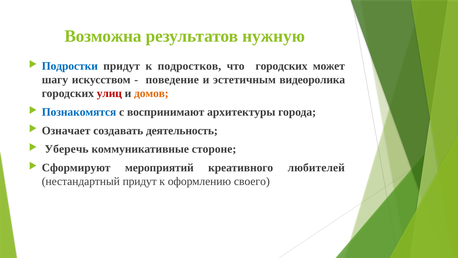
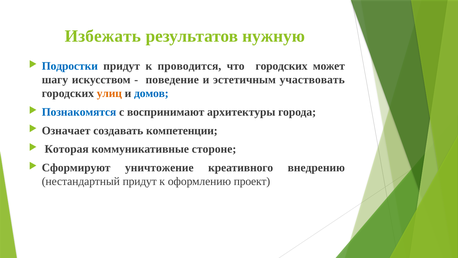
Возможна: Возможна -> Избежать
подростков: подростков -> проводится
видеоролика: видеоролика -> участвовать
улиц colour: red -> orange
домов colour: orange -> blue
деятельность: деятельность -> компетенции
Уберечь: Уберечь -> Которая
мероприятий: мероприятий -> уничтожение
любителей: любителей -> внедрению
своего: своего -> проект
